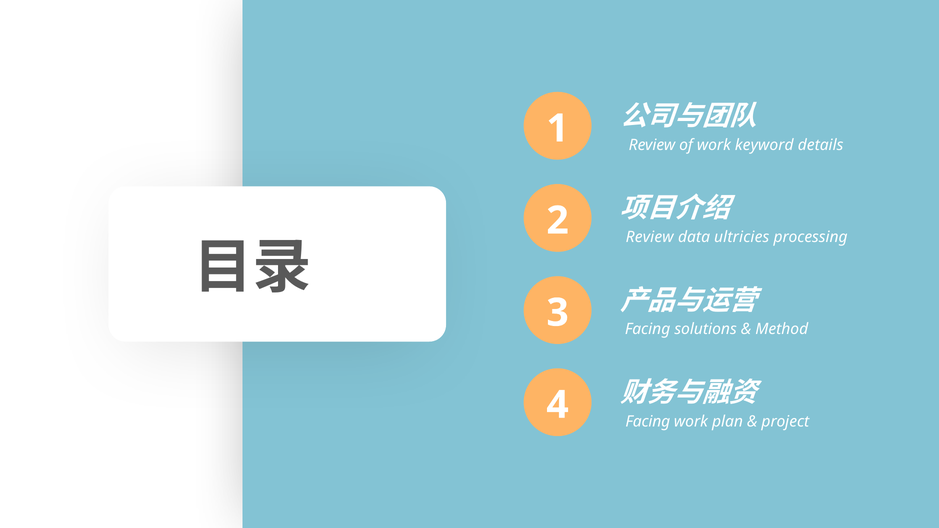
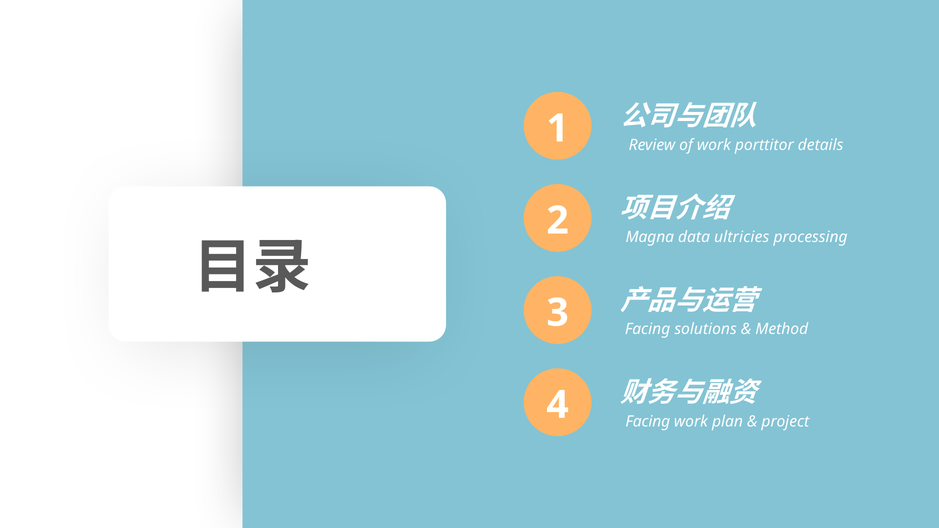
keyword: keyword -> porttitor
Review at (650, 237): Review -> Magna
